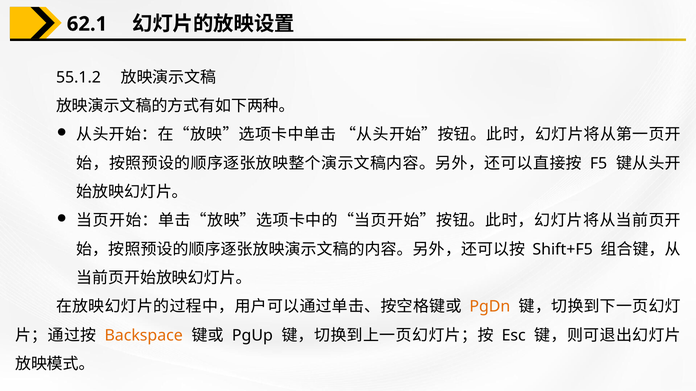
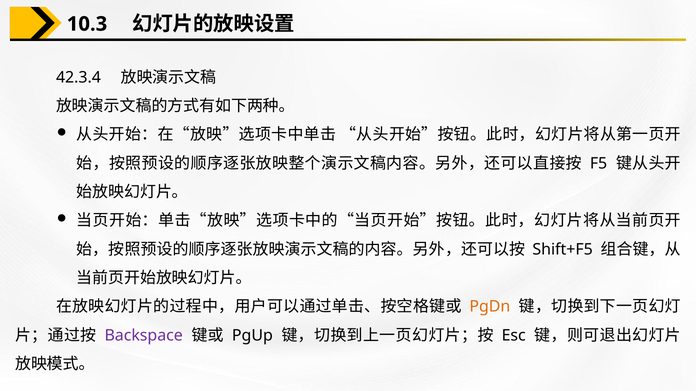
62.1: 62.1 -> 10.3
55.1.2: 55.1.2 -> 42.3.4
Backspace colour: orange -> purple
